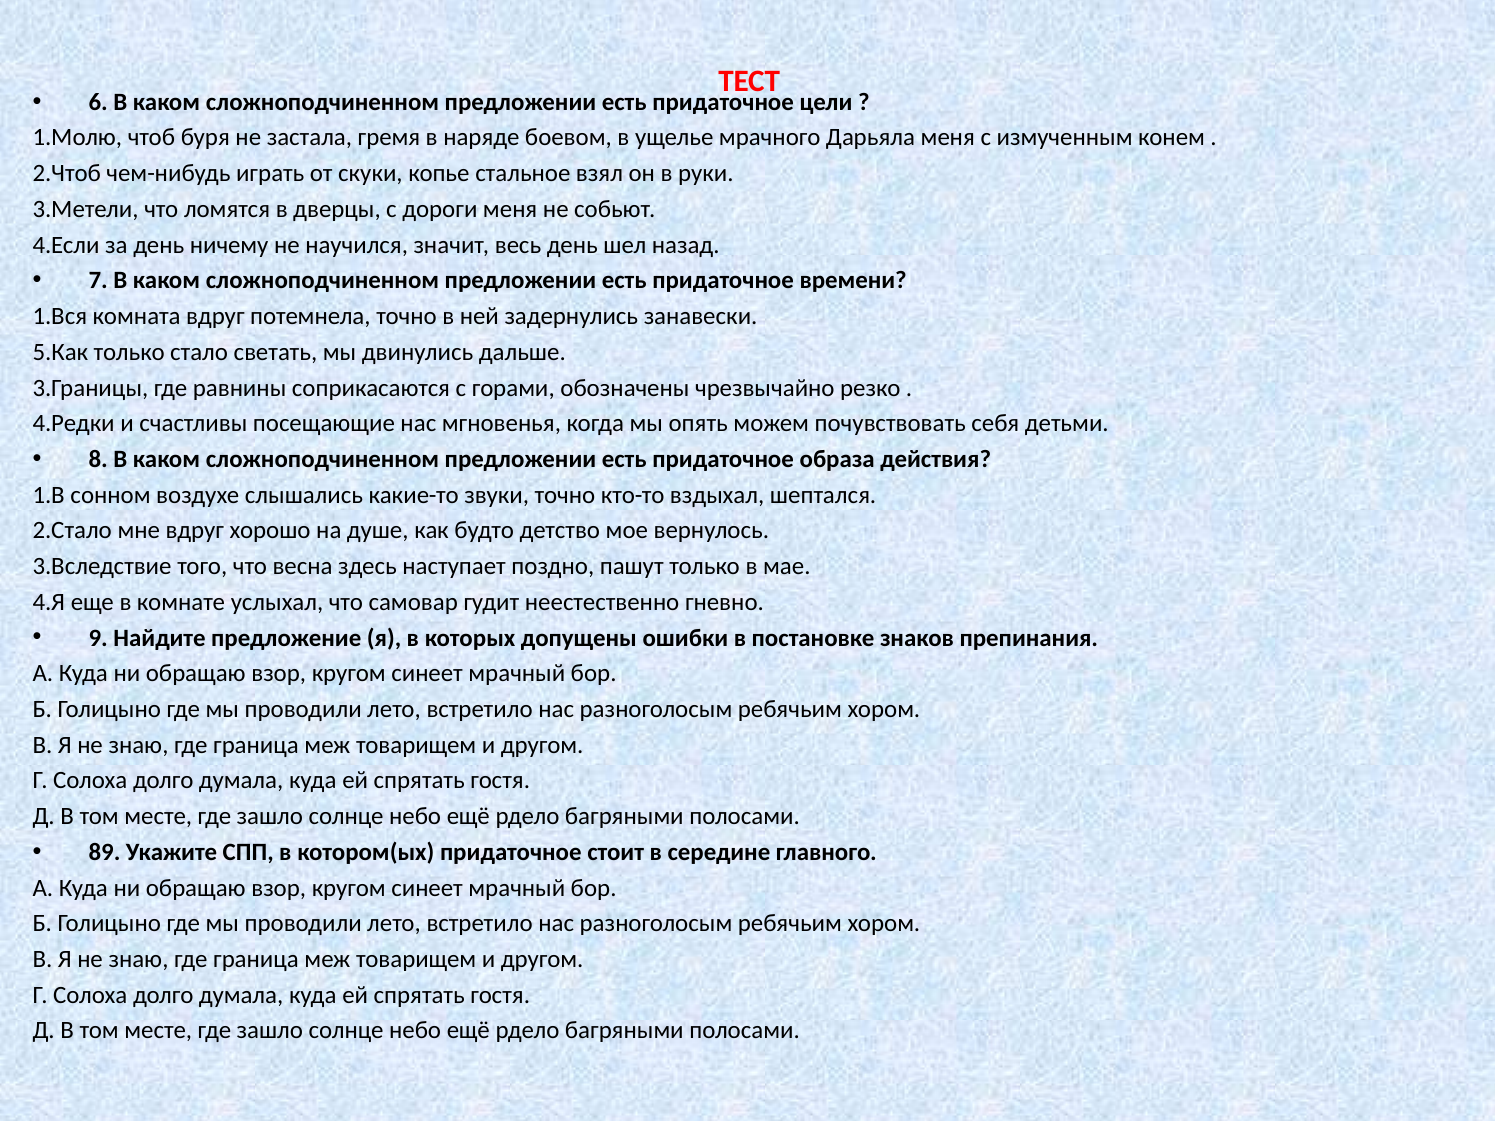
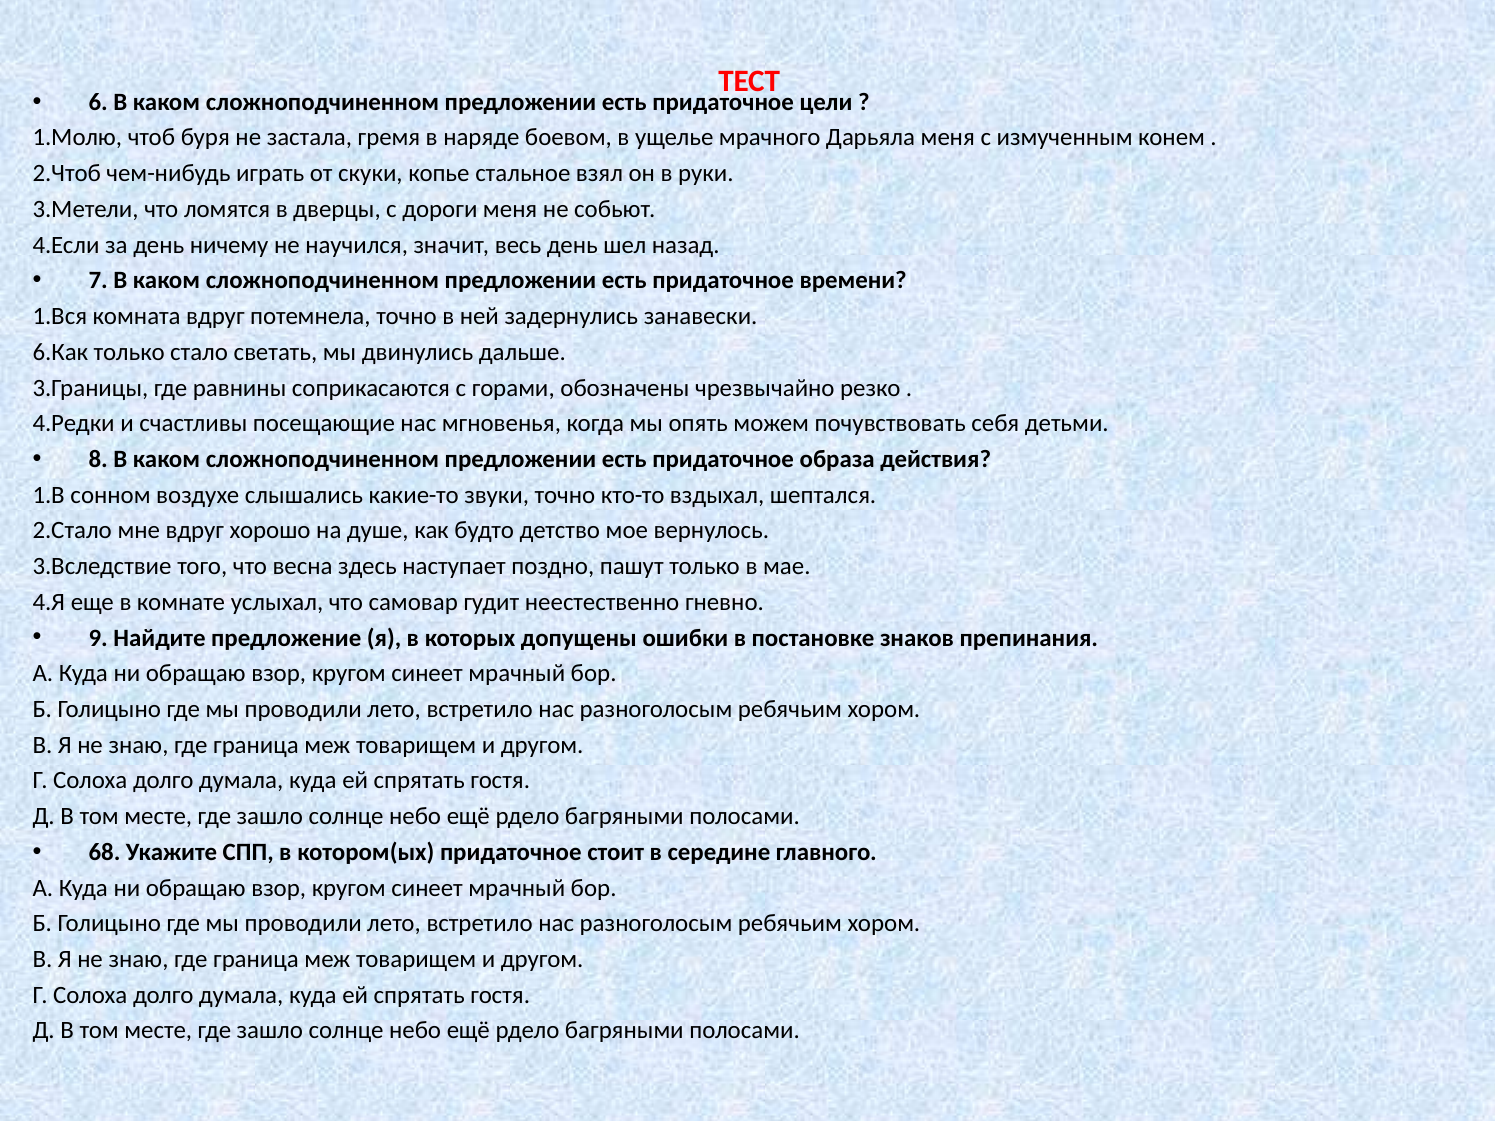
5.Как: 5.Как -> 6.Как
89: 89 -> 68
